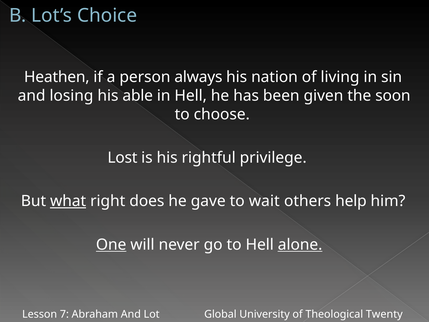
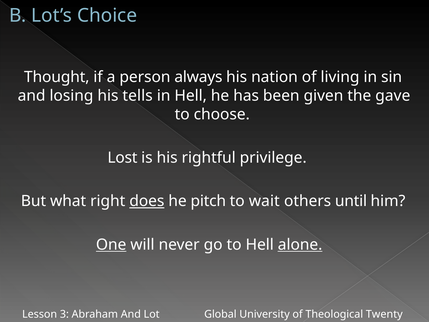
Heathen: Heathen -> Thought
able: able -> tells
soon: soon -> gave
what underline: present -> none
does underline: none -> present
gave: gave -> pitch
help: help -> until
7: 7 -> 3
